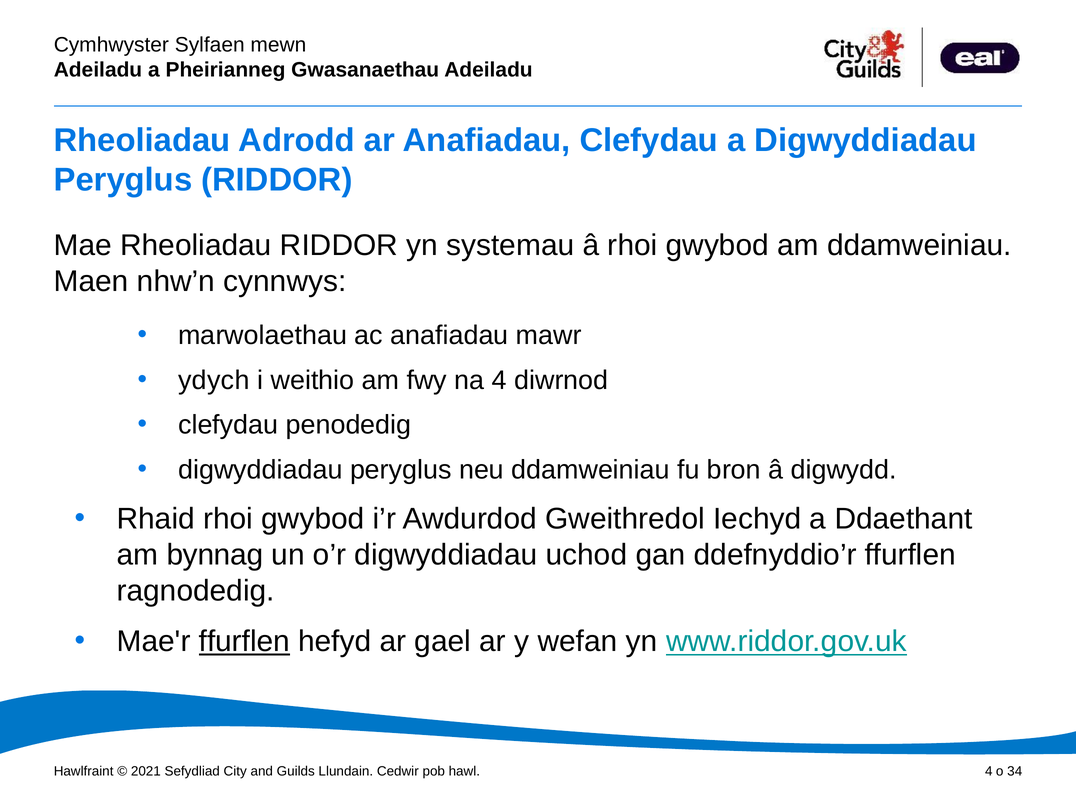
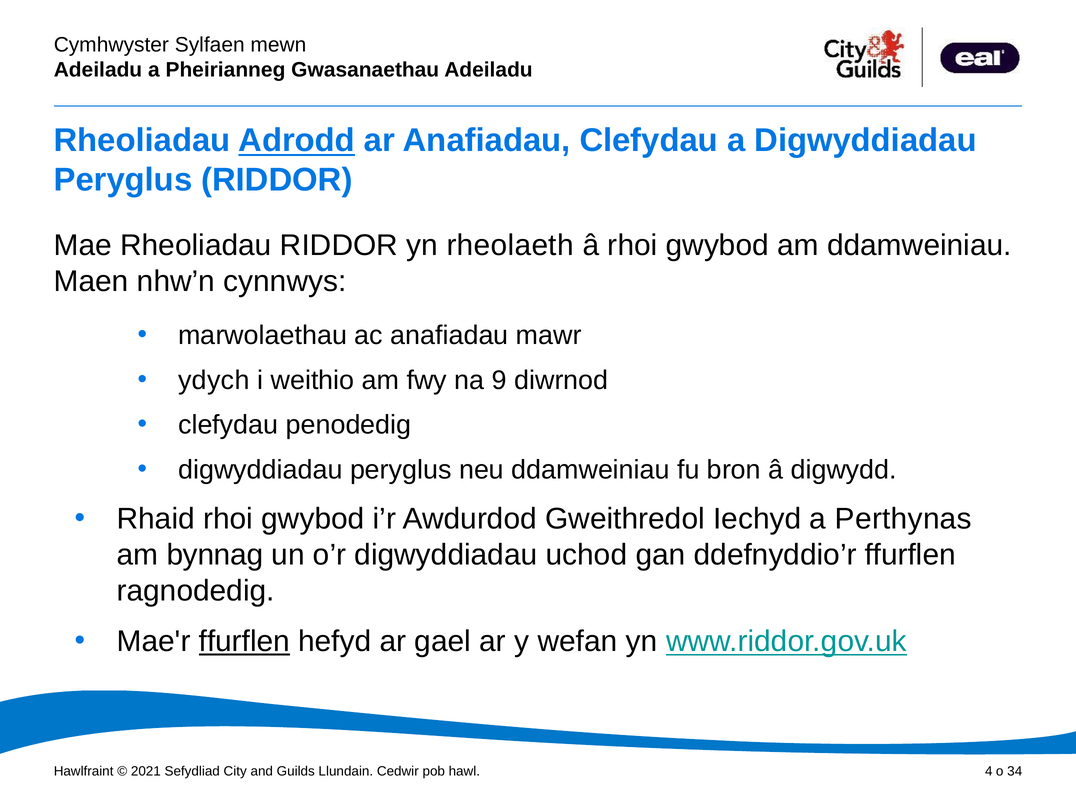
Adrodd underline: none -> present
systemau: systemau -> rheolaeth
na 4: 4 -> 9
Ddaethant: Ddaethant -> Perthynas
